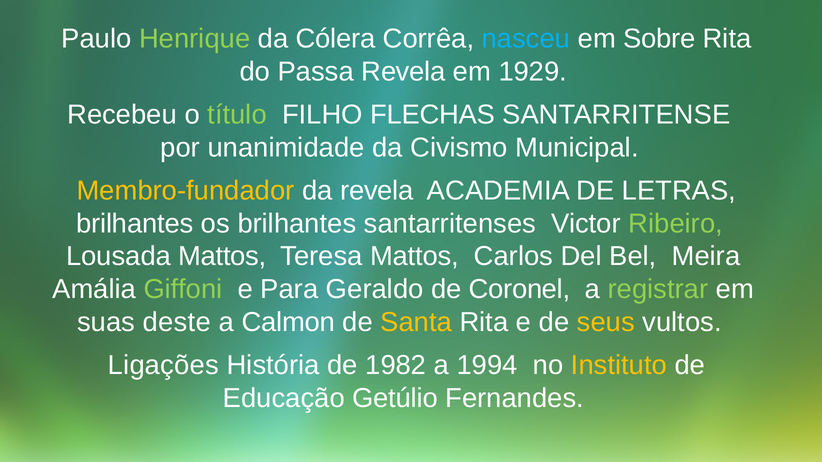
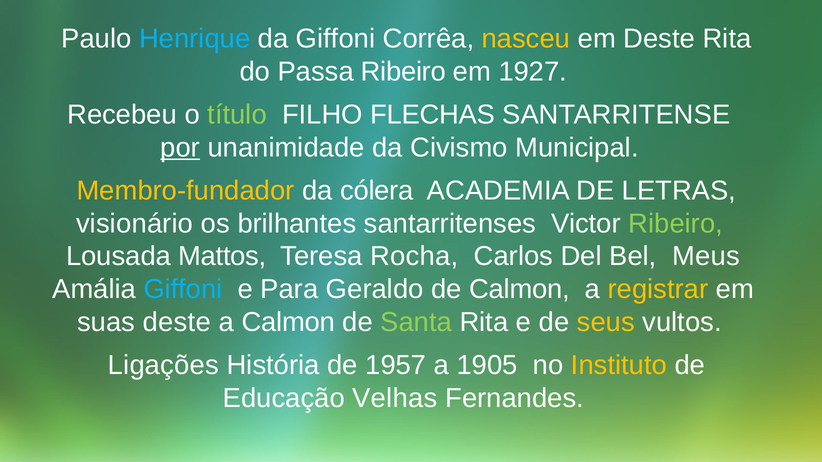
Henrique colour: light green -> light blue
da Cólera: Cólera -> Giffoni
nasceu colour: light blue -> yellow
em Sobre: Sobre -> Deste
Passa Revela: Revela -> Ribeiro
1929: 1929 -> 1927
por underline: none -> present
da revela: revela -> cólera
brilhantes at (135, 224): brilhantes -> visionário
Teresa Mattos: Mattos -> Rocha
Meira: Meira -> Meus
Giffoni at (183, 290) colour: light green -> light blue
de Coronel: Coronel -> Calmon
registrar colour: light green -> yellow
Santa colour: yellow -> light green
1982: 1982 -> 1957
1994: 1994 -> 1905
Getúlio: Getúlio -> Velhas
